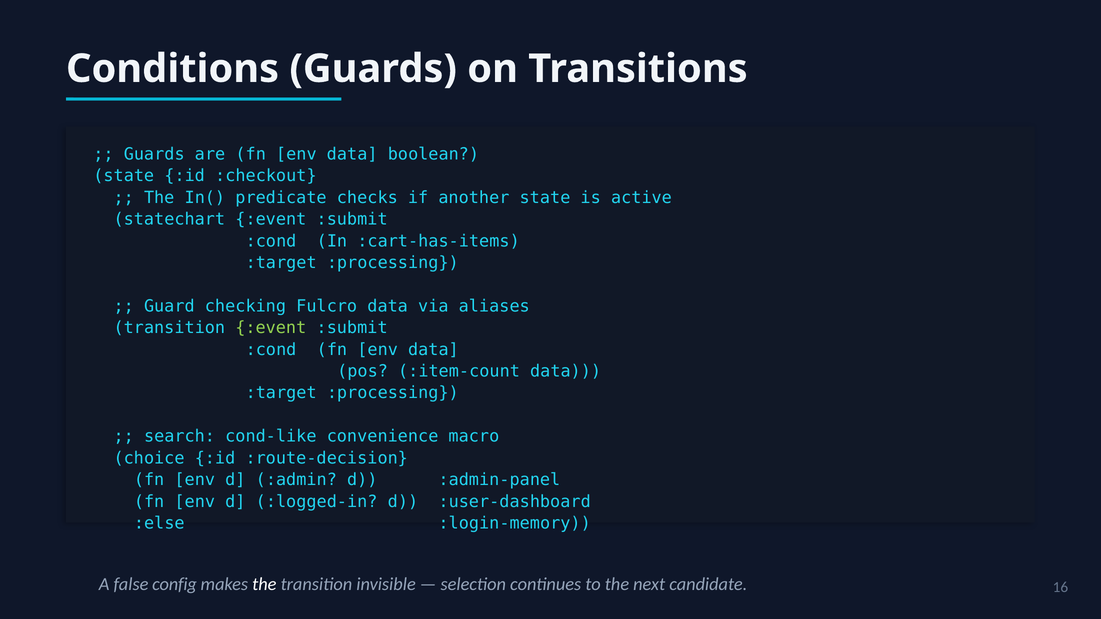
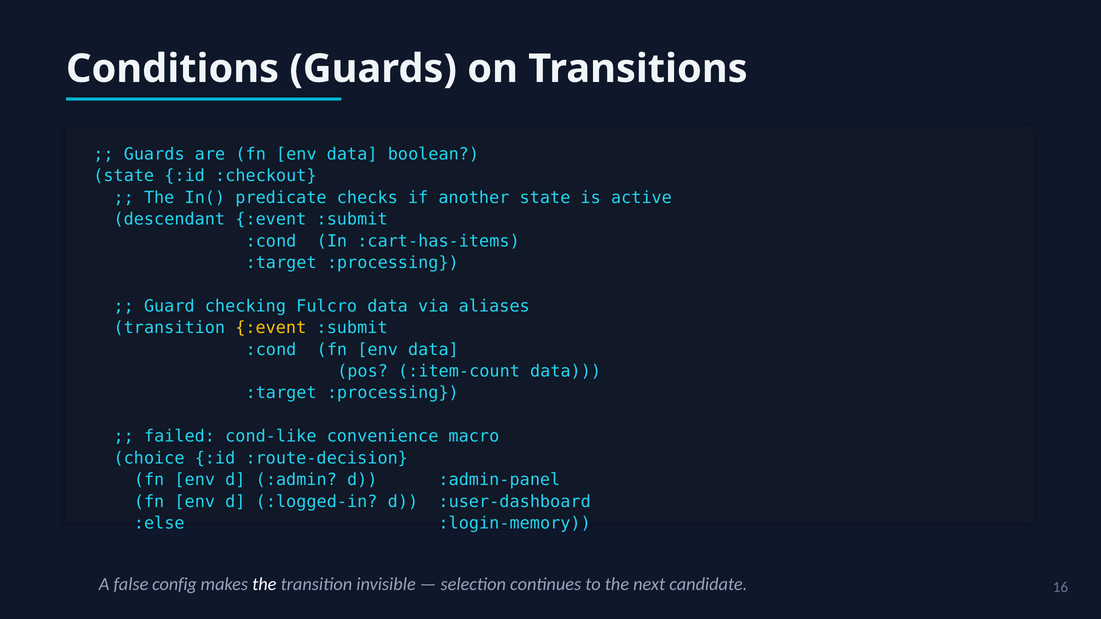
statechart: statechart -> descendant
:event at (271, 328) colour: light green -> yellow
search: search -> failed
